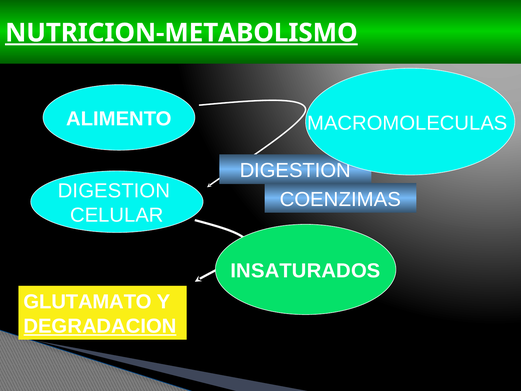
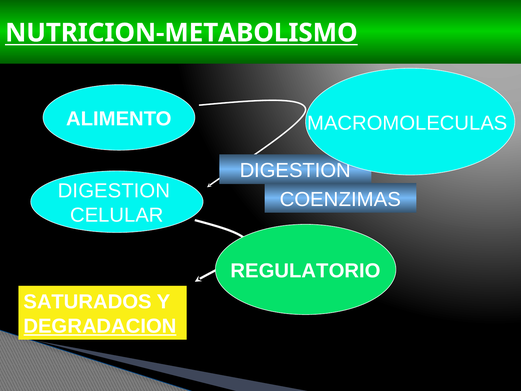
NUTRICION-METABOLISMO underline: present -> none
INSATURADOS: INSATURADOS -> REGULATORIO
GLUTAMATO: GLUTAMATO -> SATURADOS
